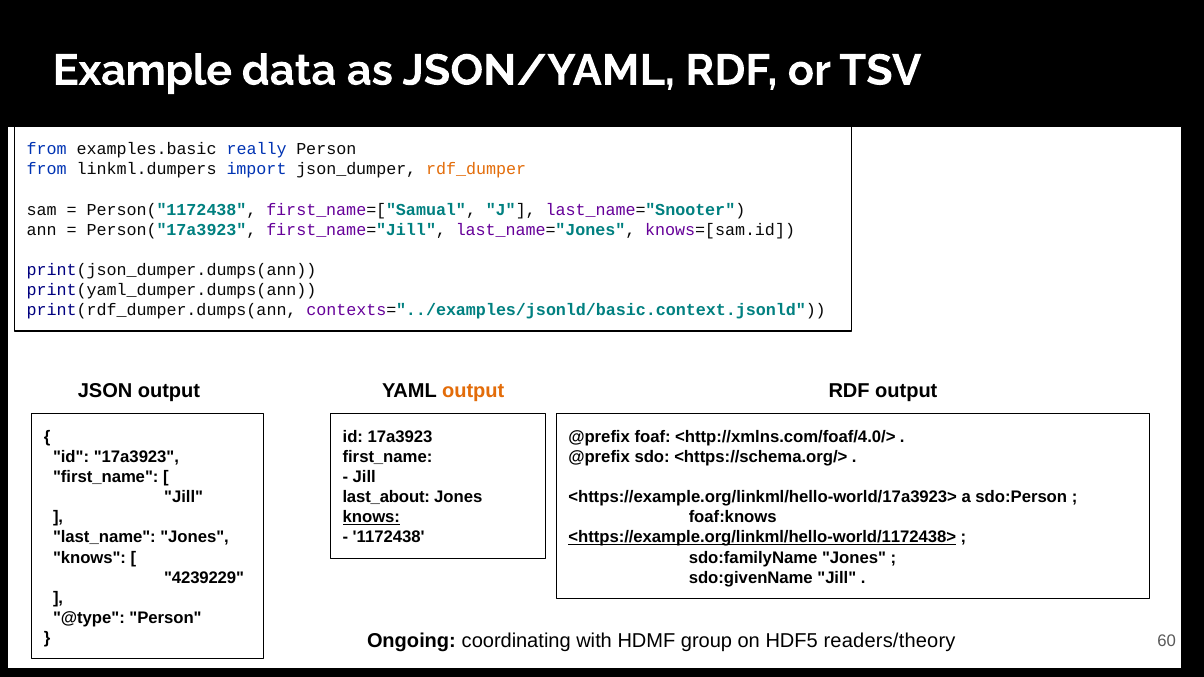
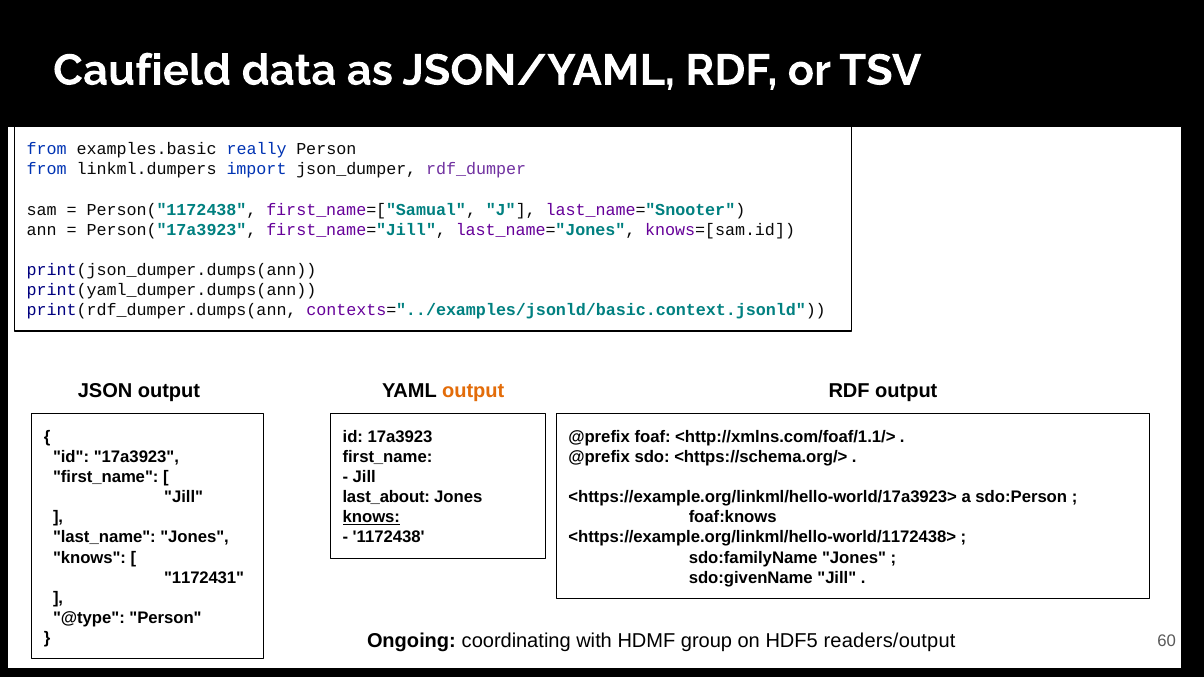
Example: Example -> Caufield
rdf_dumper colour: orange -> purple
<http://xmlns.com/foaf/4.0/>: <http://xmlns.com/foaf/4.0/> -> <http://xmlns.com/foaf/1.1/>
<https://example.org/linkml/hello-world/1172438> underline: present -> none
4239229: 4239229 -> 1172431
readers/theory: readers/theory -> readers/output
